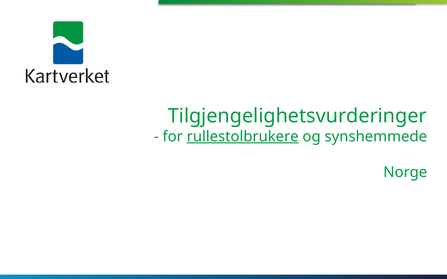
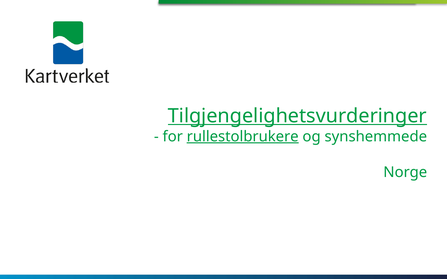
Tilgjengelighetsvurderinger underline: none -> present
